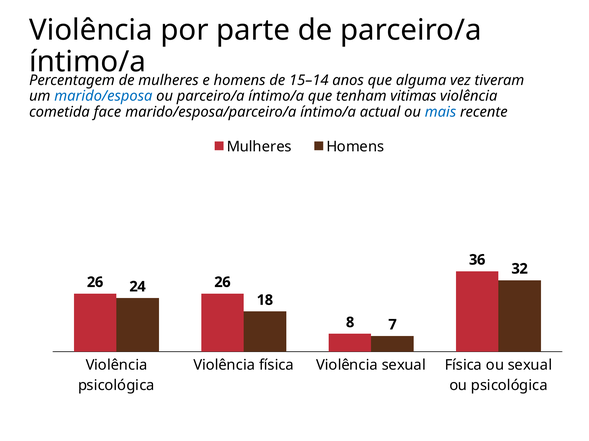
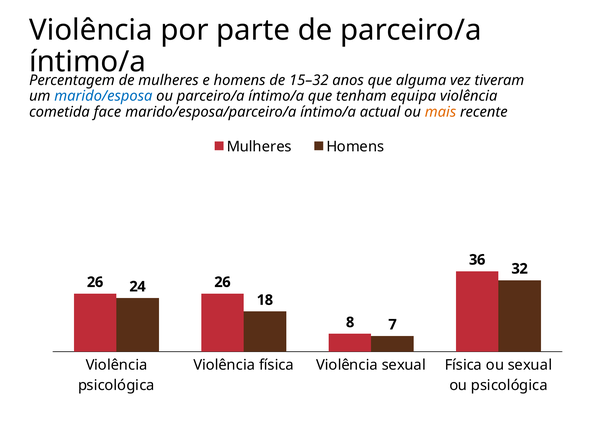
15–14: 15–14 -> 15–32
vitimas: vitimas -> equipa
mais colour: blue -> orange
